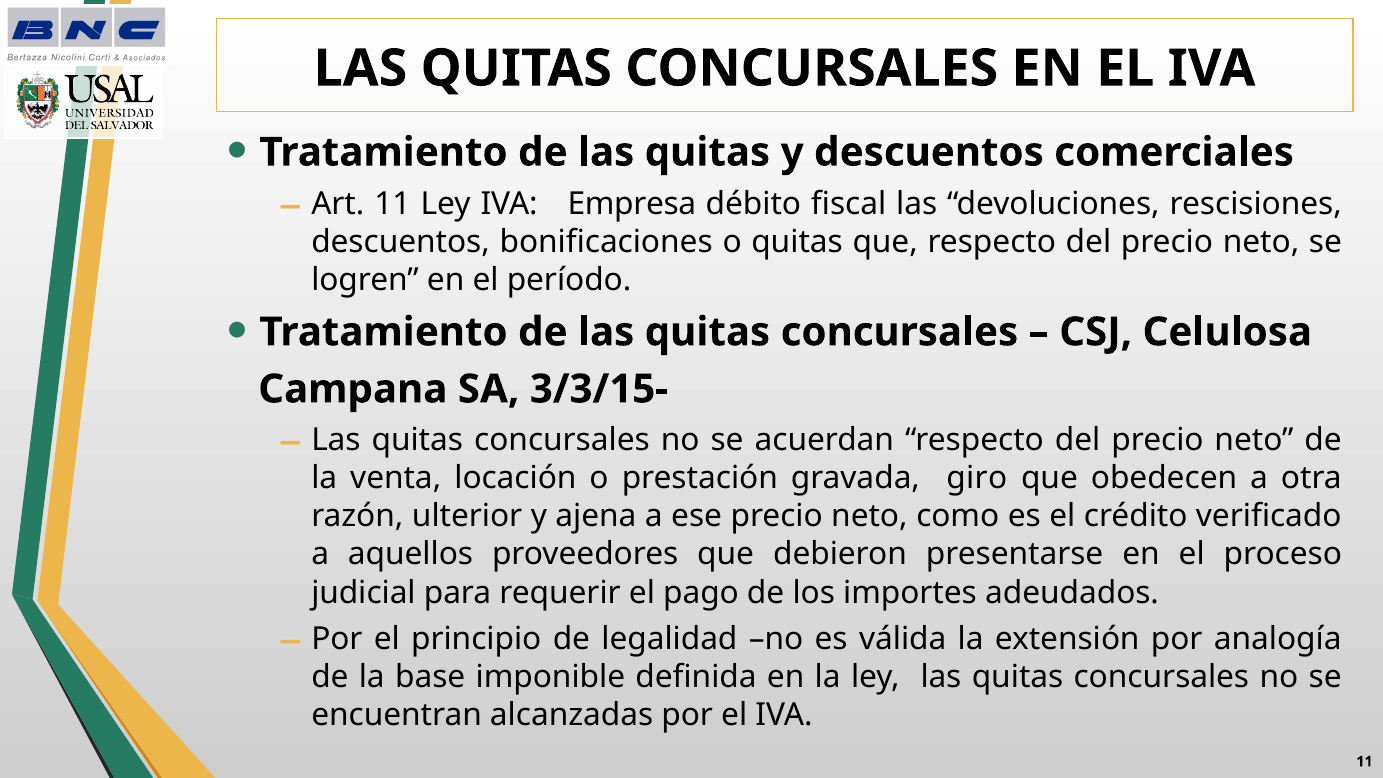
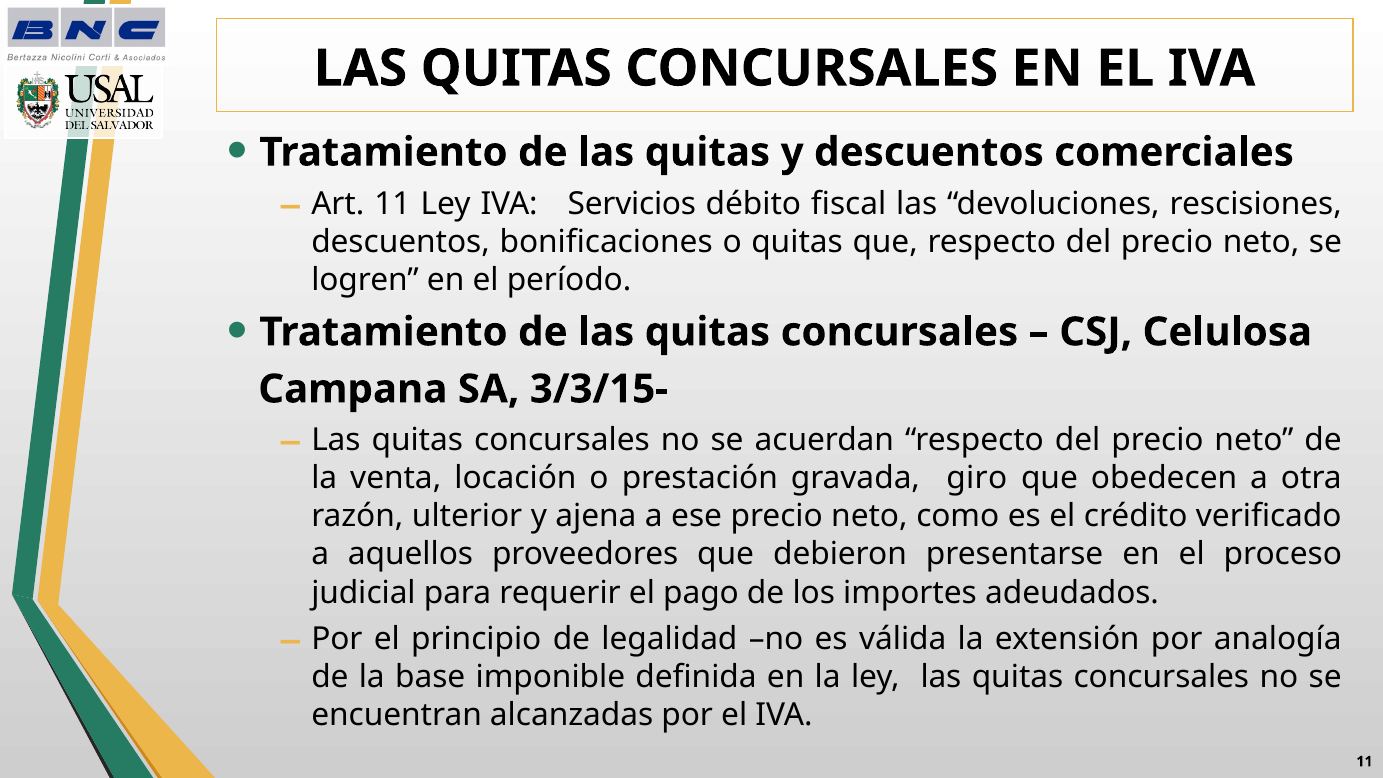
Empresa: Empresa -> Servicios
